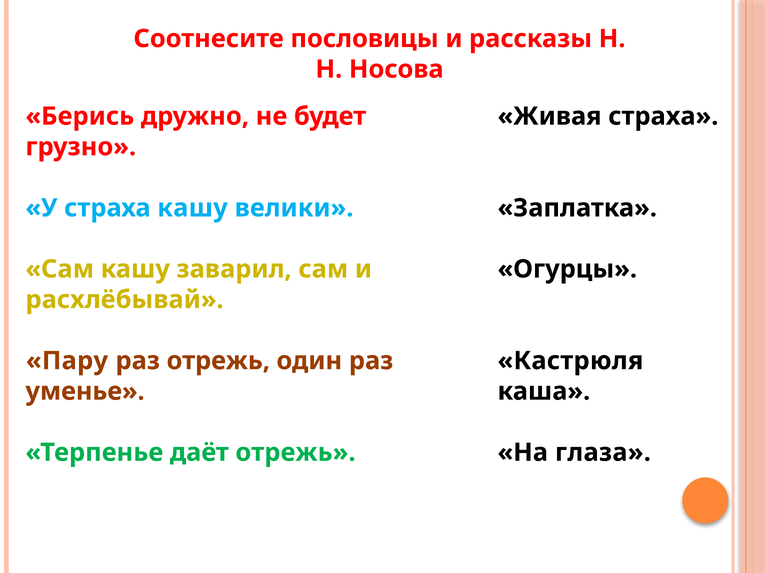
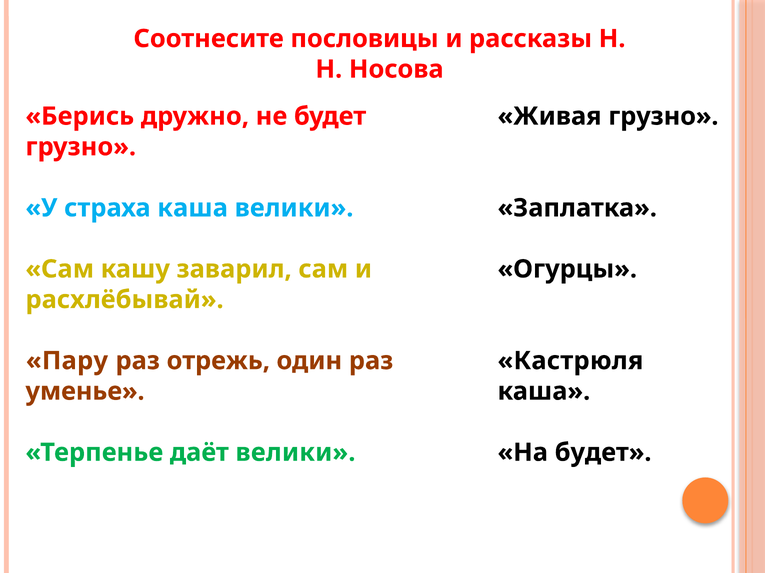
Живая страха: страха -> грузно
страха кашу: кашу -> каша
даёт отрежь: отрежь -> велики
На глаза: глаза -> будет
